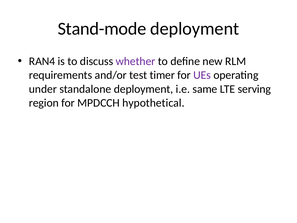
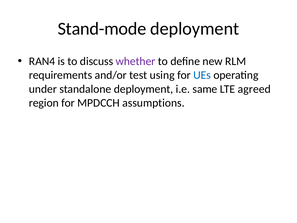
timer: timer -> using
UEs colour: purple -> blue
serving: serving -> agreed
hypothetical: hypothetical -> assumptions
